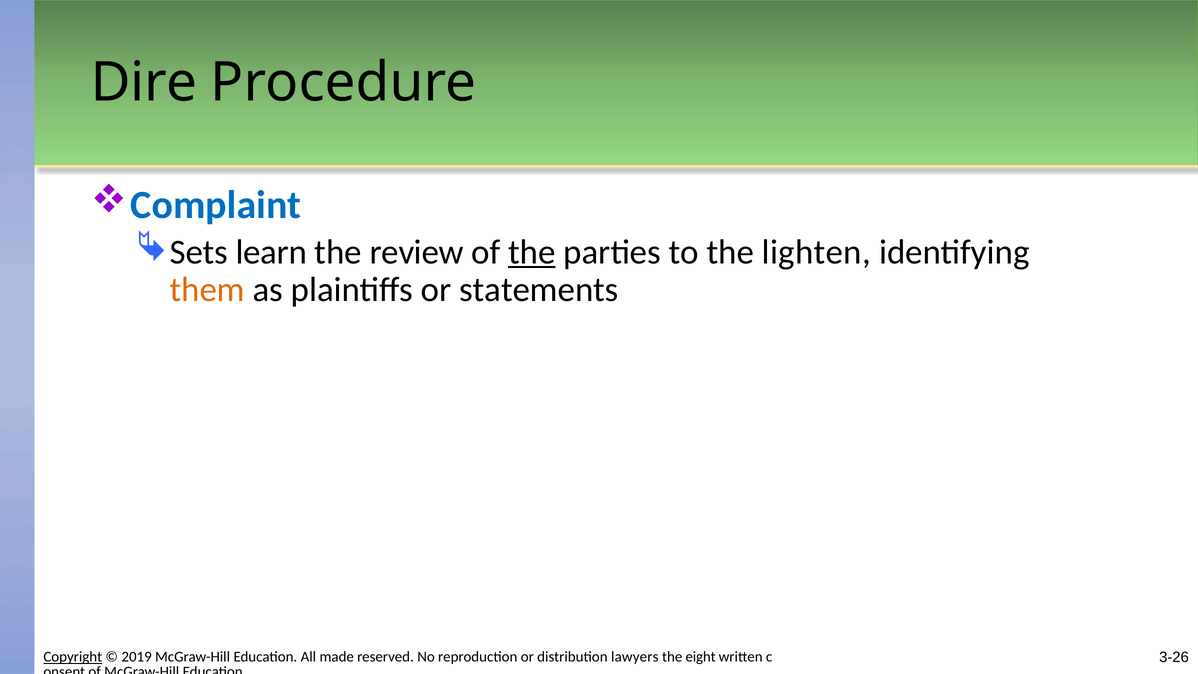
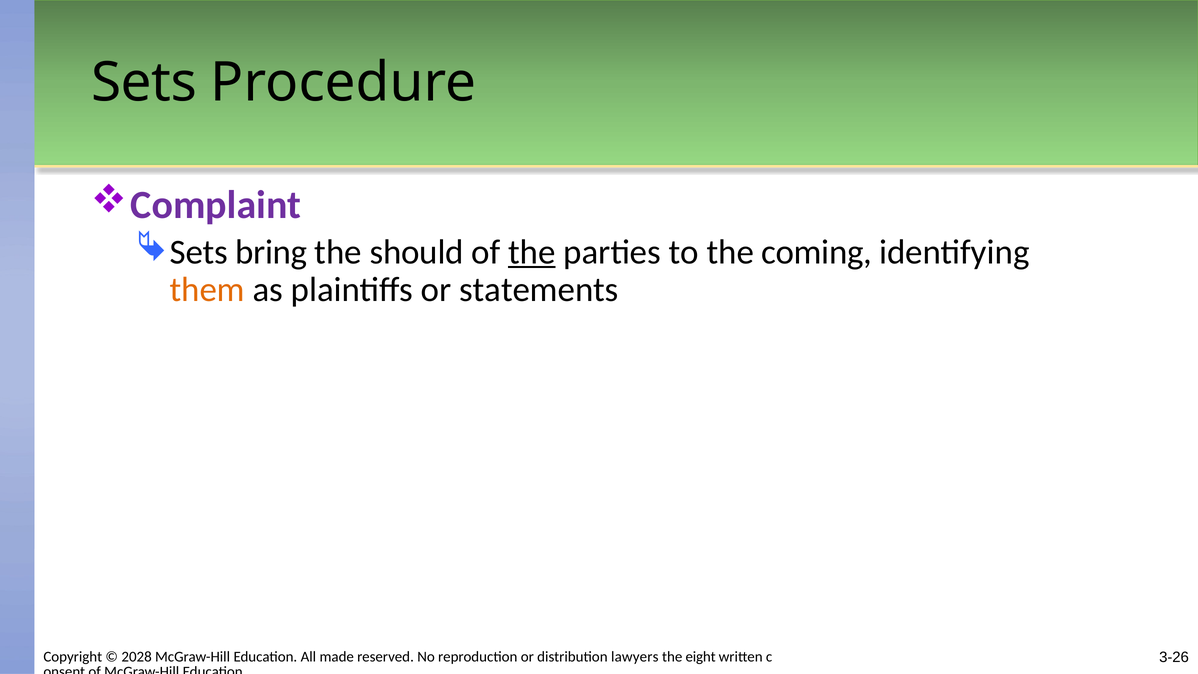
Dire at (144, 83): Dire -> Sets
Complaint colour: blue -> purple
learn: learn -> bring
review: review -> should
lighten: lighten -> coming
Copyright underline: present -> none
2019: 2019 -> 2028
